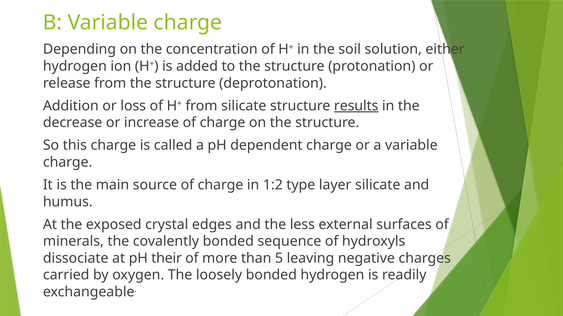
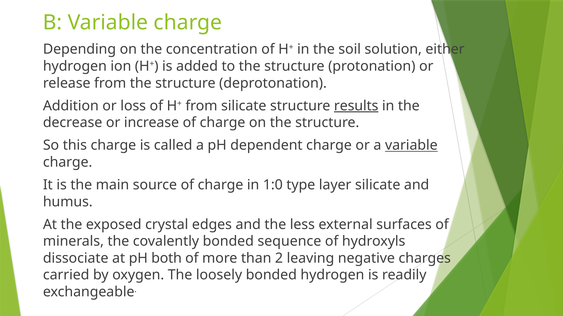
variable at (411, 146) underline: none -> present
1:2: 1:2 -> 1:0
their: their -> both
5: 5 -> 2
